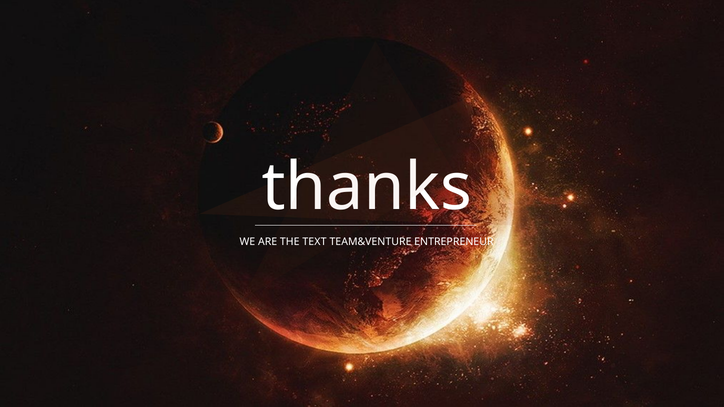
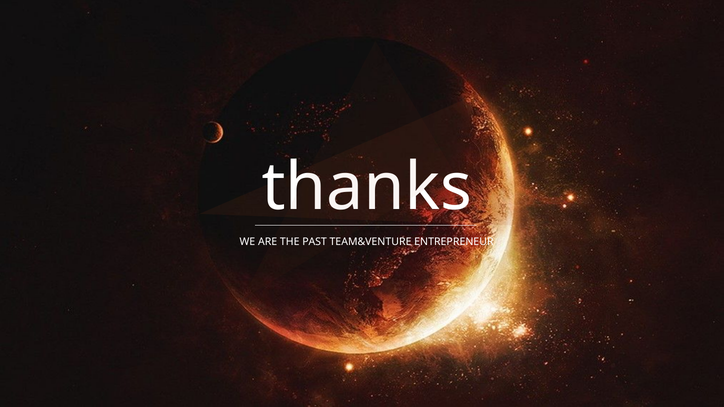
TEXT: TEXT -> PAST
